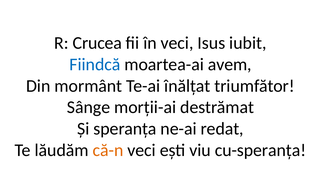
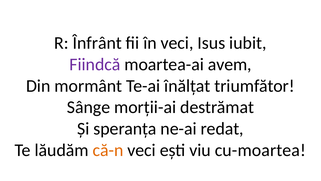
Crucea: Crucea -> Înfrânt
Fiindcă colour: blue -> purple
cu-speranța: cu-speranța -> cu-moartea
